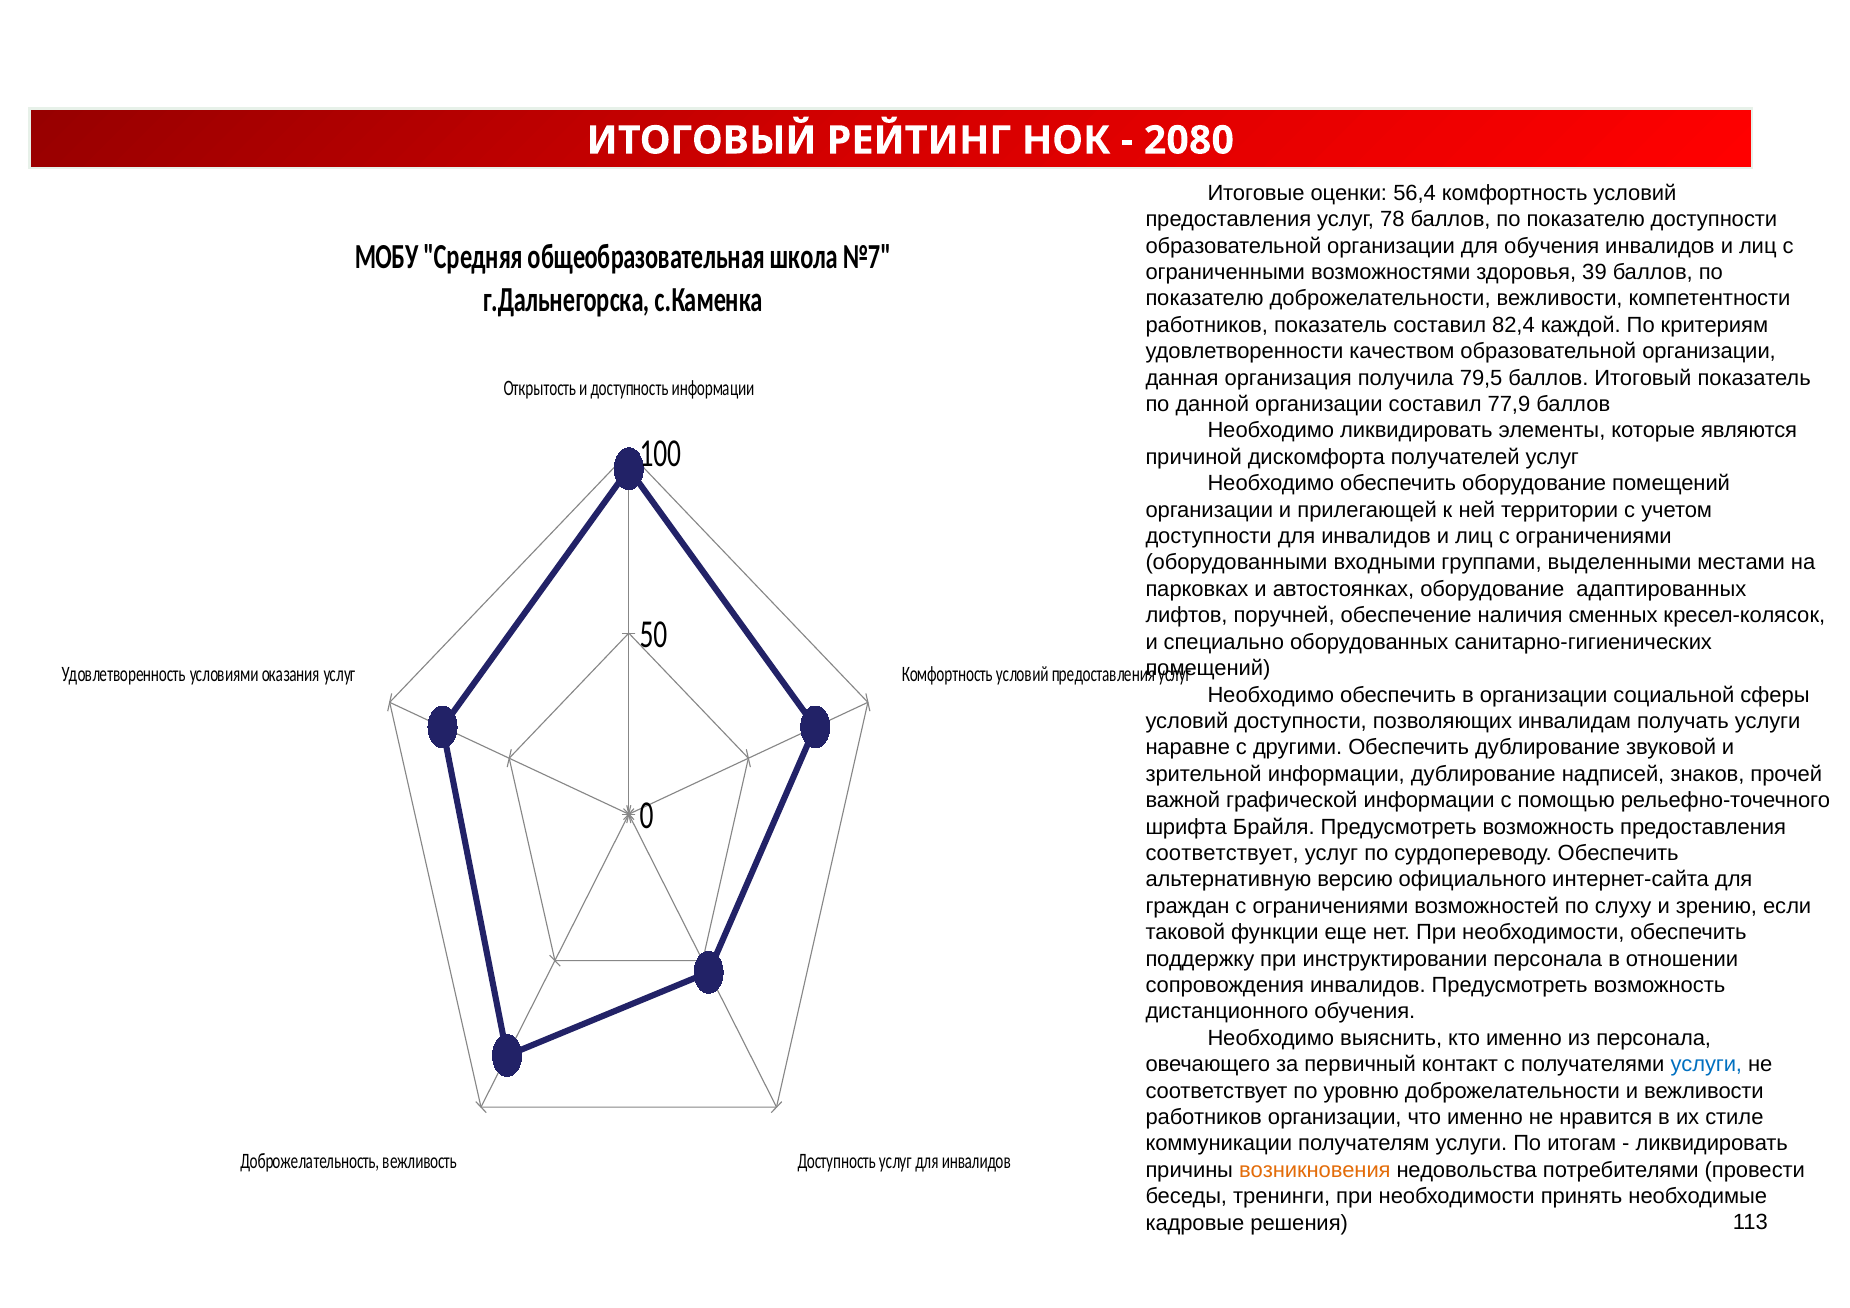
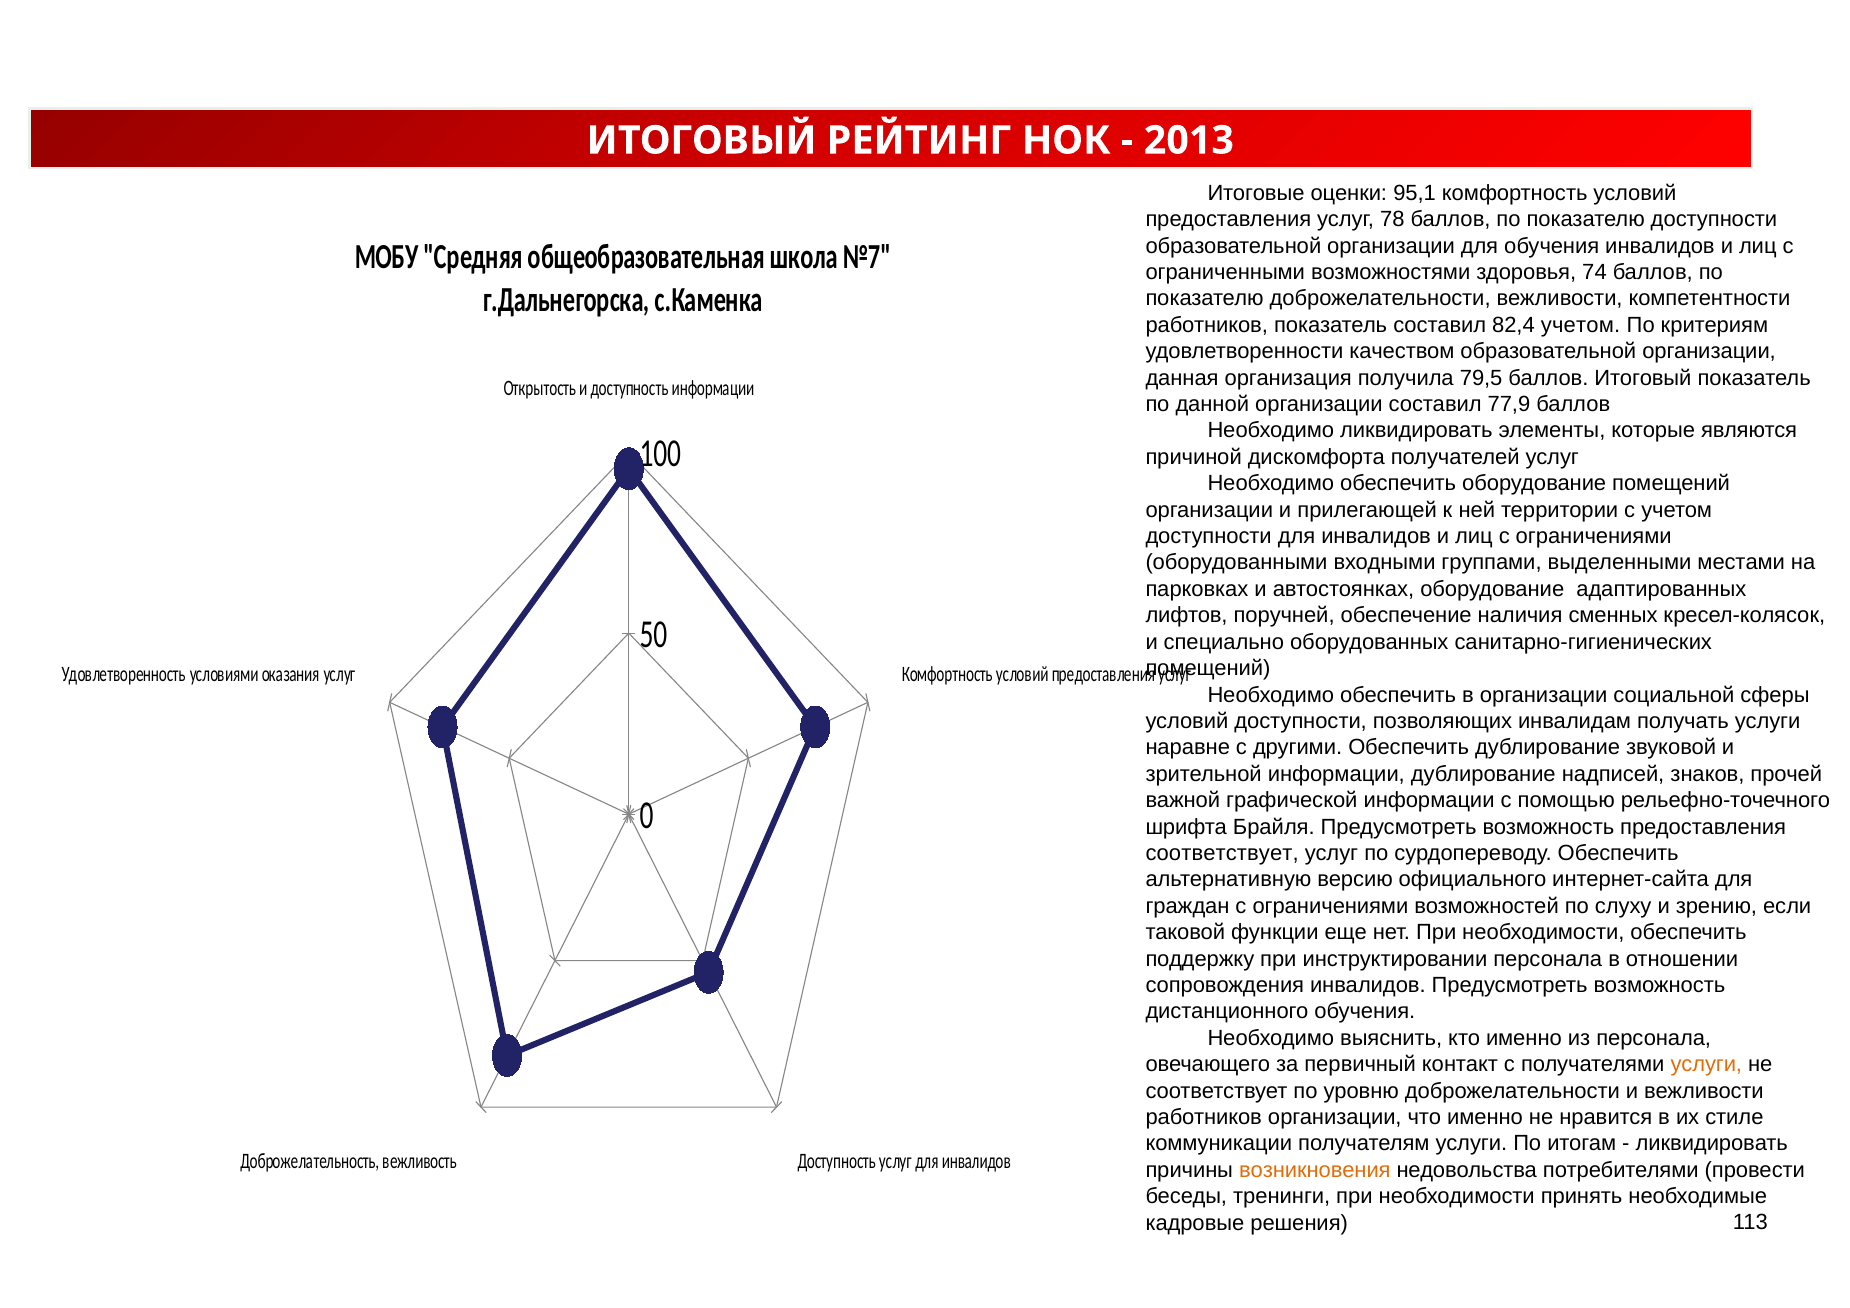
2080: 2080 -> 2013
56,4: 56,4 -> 95,1
39: 39 -> 74
82,4 каждой: каждой -> учетом
услуги at (1706, 1065) colour: blue -> orange
